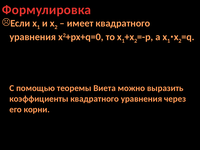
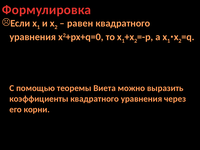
имеет: имеет -> равен
